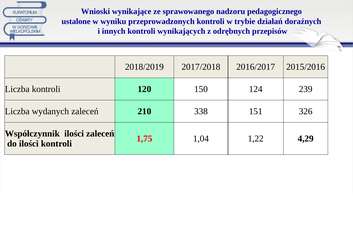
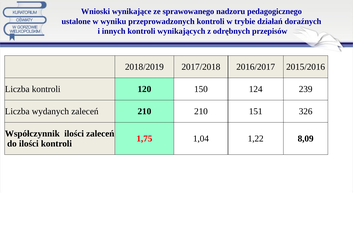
210 338: 338 -> 210
4,29: 4,29 -> 8,09
